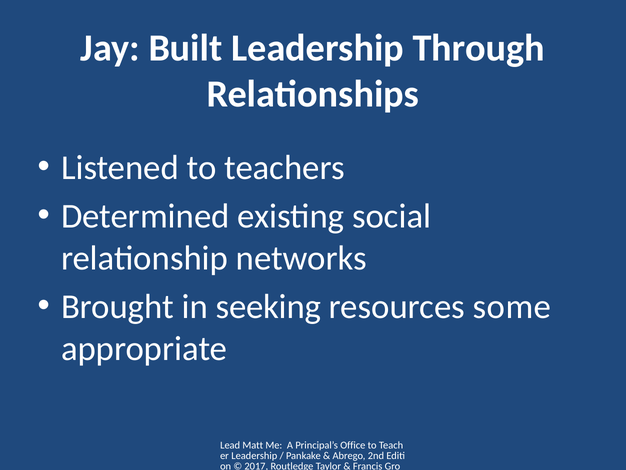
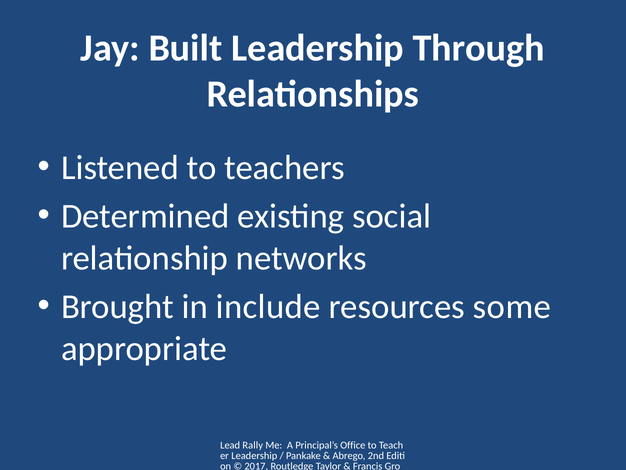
seeking: seeking -> include
Matt: Matt -> Rally
